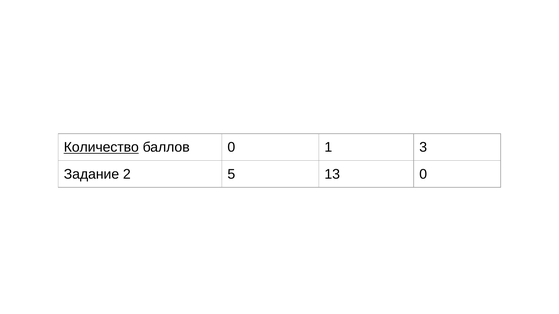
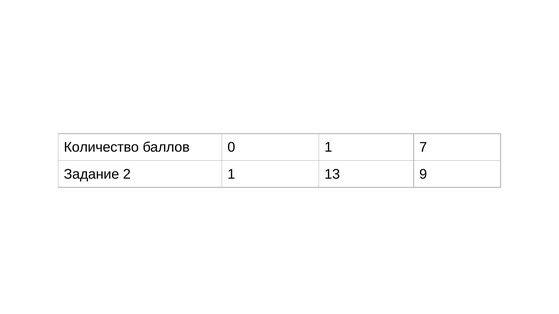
Количество underline: present -> none
3: 3 -> 7
2 5: 5 -> 1
13 0: 0 -> 9
